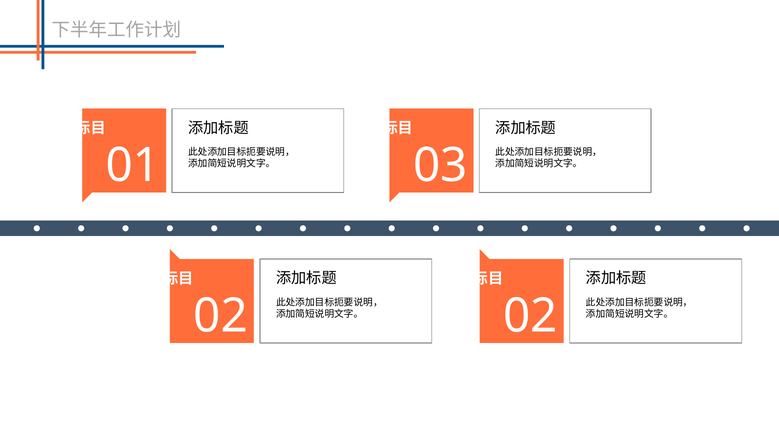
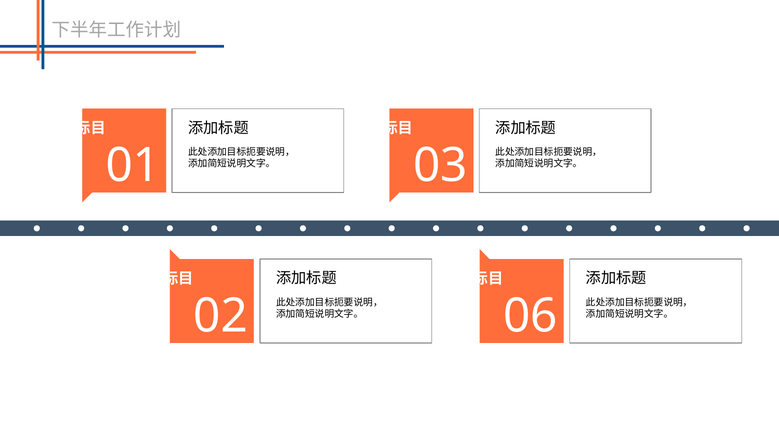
02 at (530, 316): 02 -> 06
